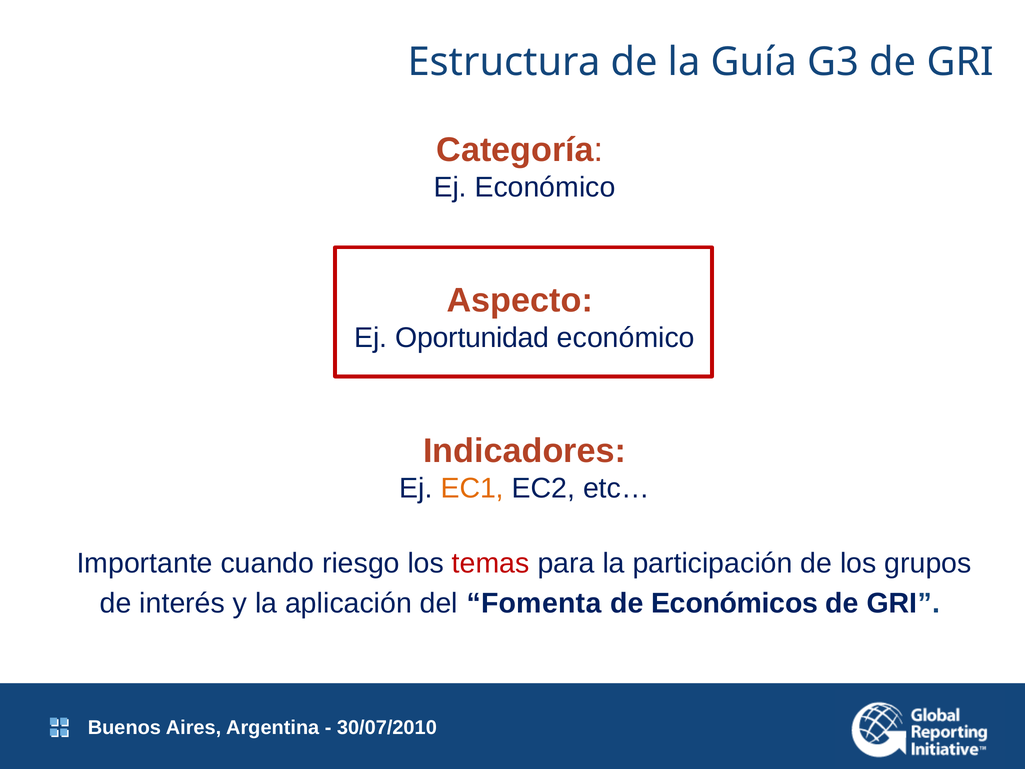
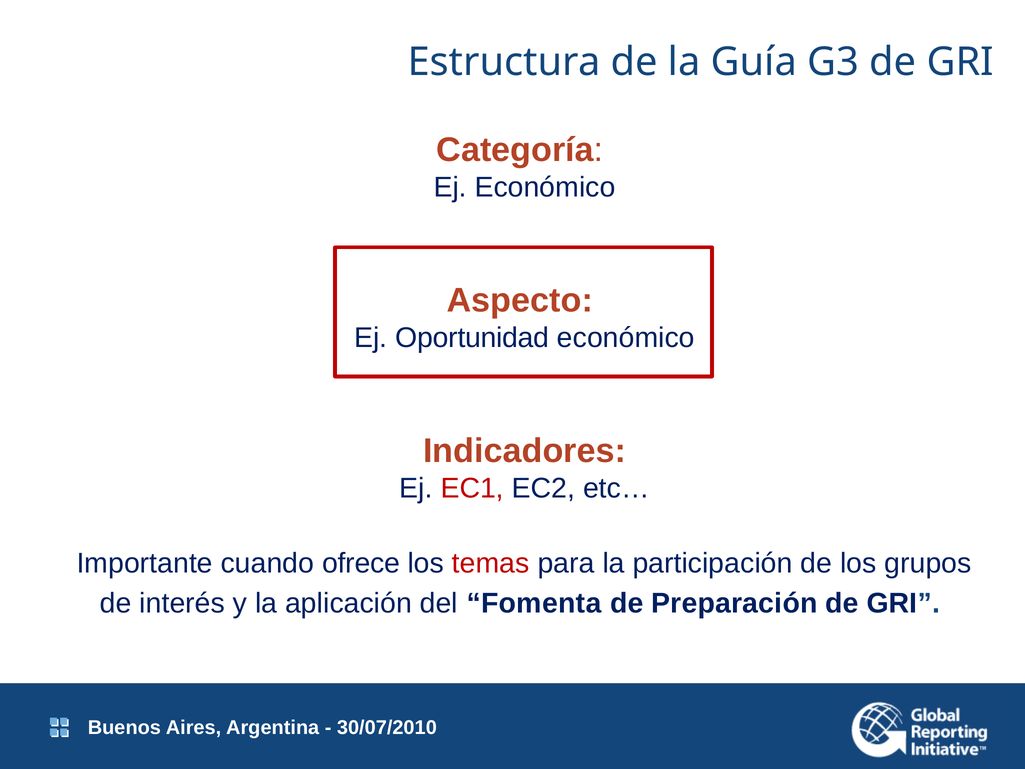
EC1 colour: orange -> red
riesgo: riesgo -> ofrece
Económicos: Económicos -> Preparación
